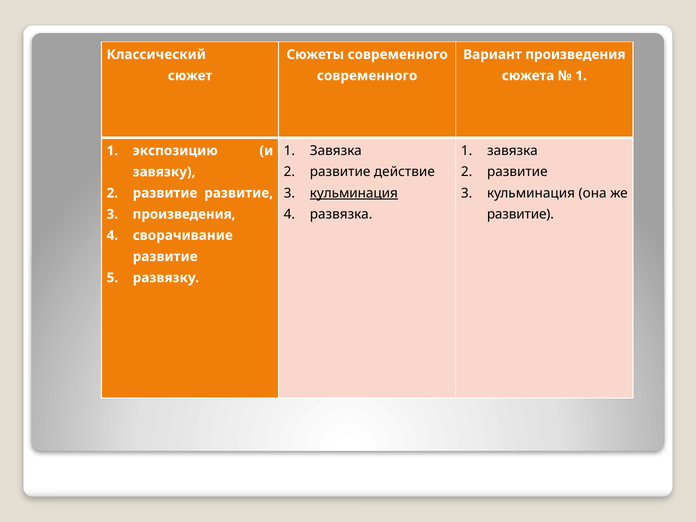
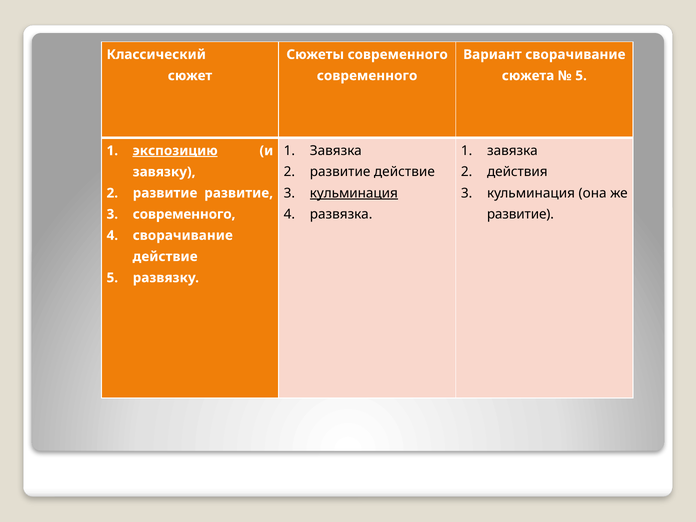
Вариант произведения: произведения -> сворачивание
1 at (581, 76): 1 -> 5
экспозицию underline: none -> present
развитие at (517, 172): развитие -> действия
произведения at (184, 214): произведения -> современного
развитие at (165, 257): развитие -> действие
